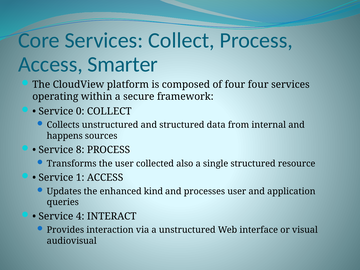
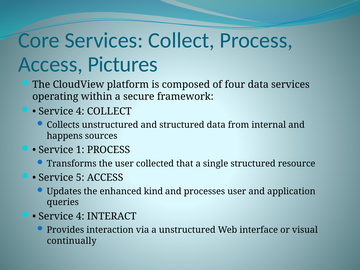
Smarter: Smarter -> Pictures
four four: four -> data
0 at (80, 111): 0 -> 4
8: 8 -> 1
also: also -> that
1: 1 -> 5
audiovisual: audiovisual -> continually
